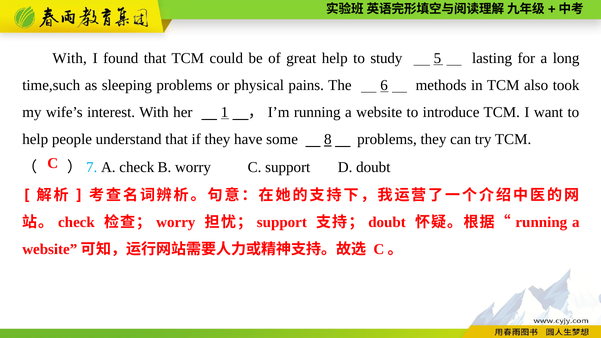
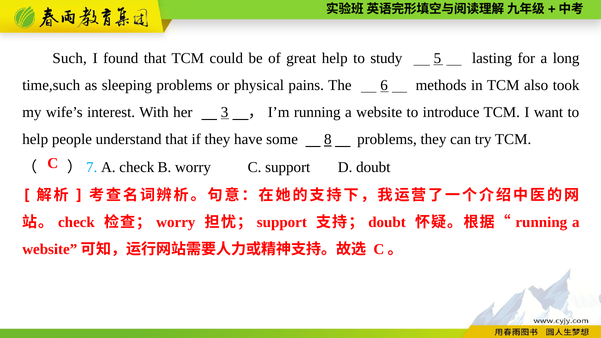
With at (70, 58): With -> Such
1: 1 -> 3
